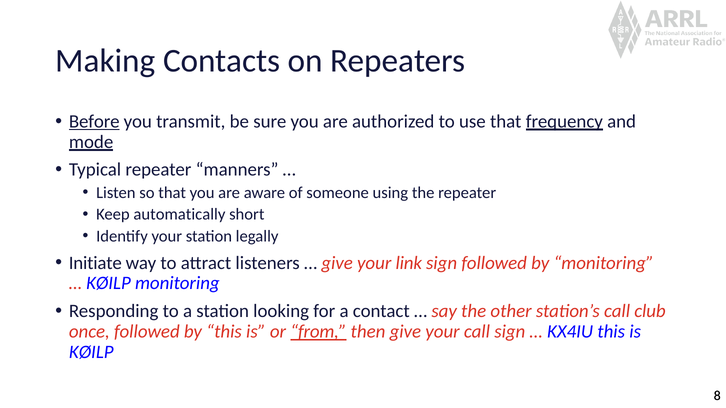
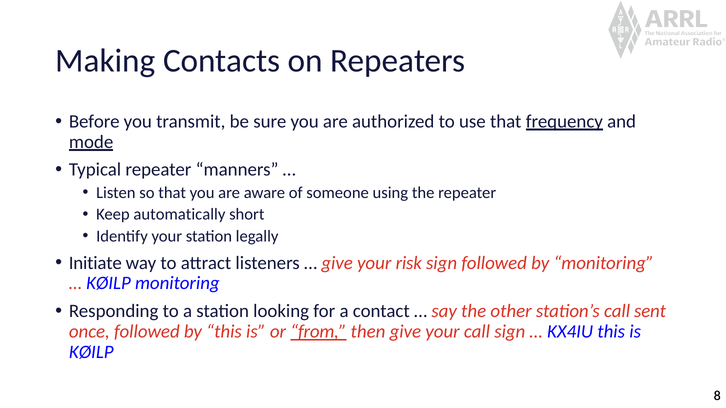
Before underline: present -> none
link: link -> risk
club: club -> sent
